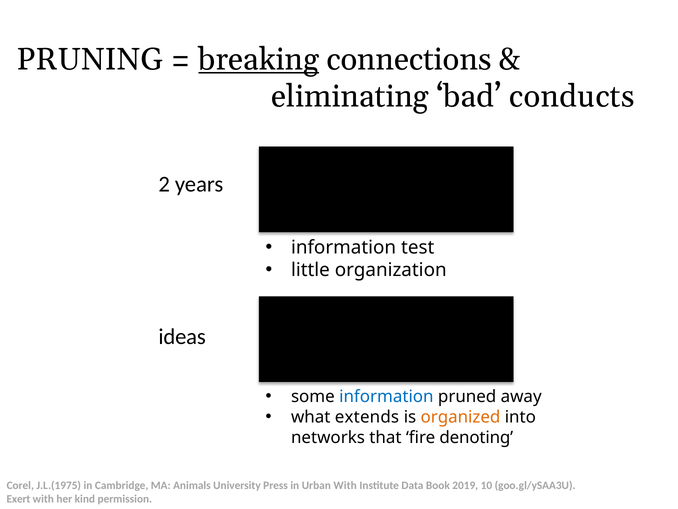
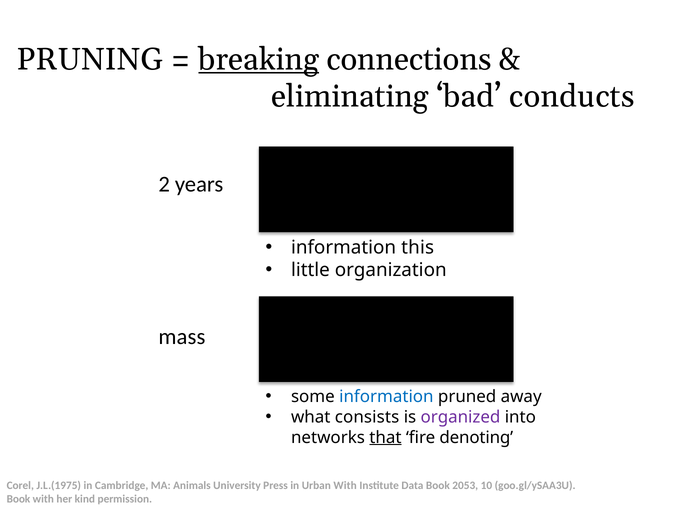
test: test -> this
ideas: ideas -> mass
extends: extends -> consists
organized colour: orange -> purple
that underline: none -> present
2019: 2019 -> 2053
Exert at (18, 499): Exert -> Book
